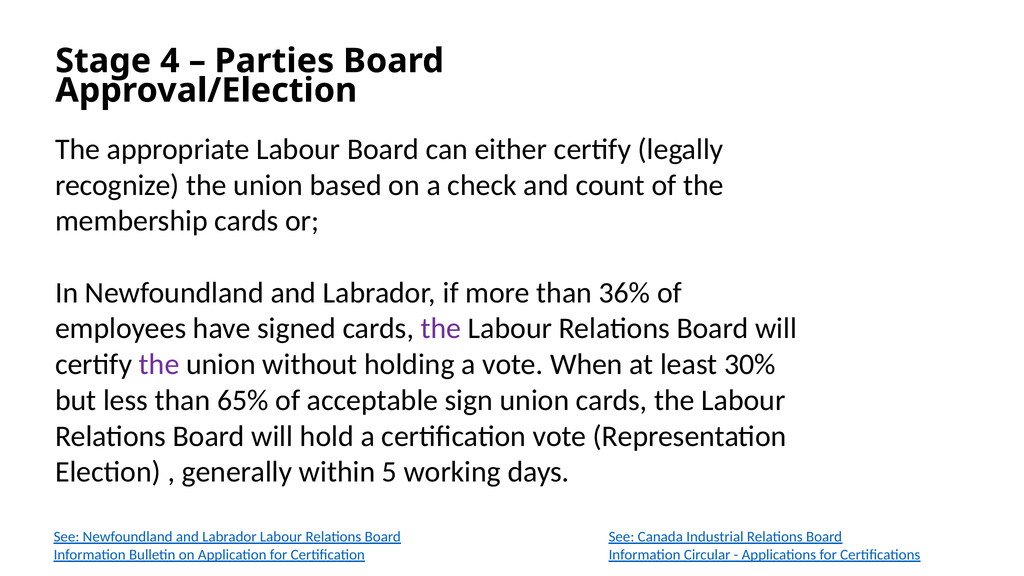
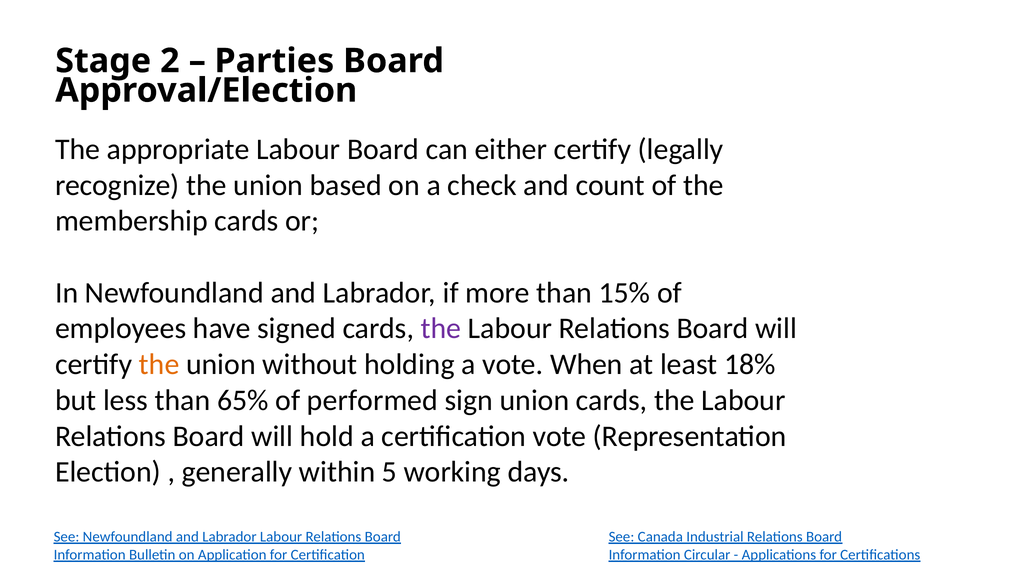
4: 4 -> 2
36%: 36% -> 15%
the at (159, 364) colour: purple -> orange
30%: 30% -> 18%
acceptable: acceptable -> performed
